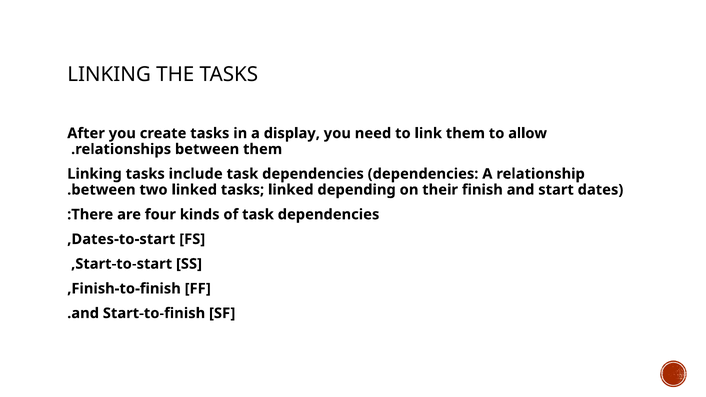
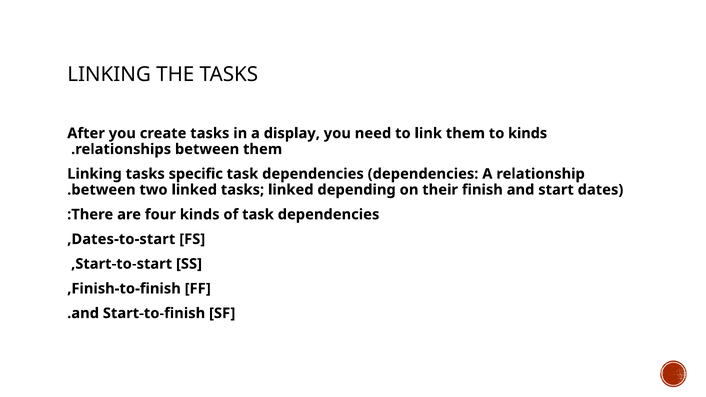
to allow: allow -> kinds
include: include -> specific
